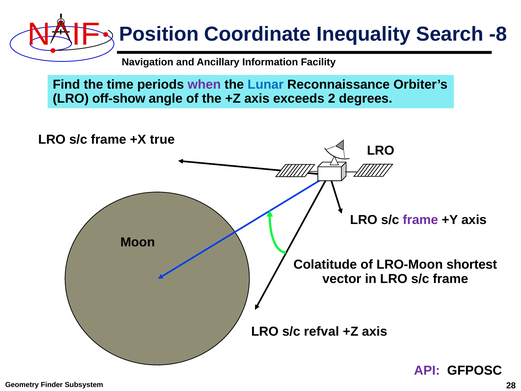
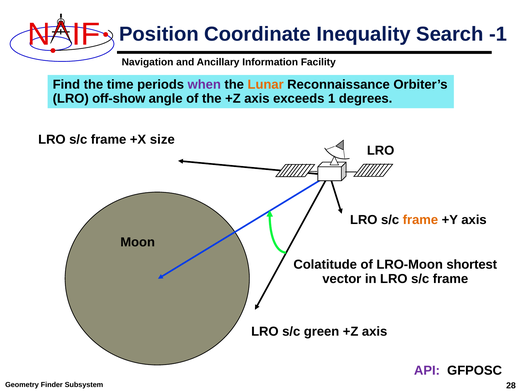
-8: -8 -> -1
Lunar colour: blue -> orange
2: 2 -> 1
true: true -> size
frame at (420, 220) colour: purple -> orange
refval: refval -> green
